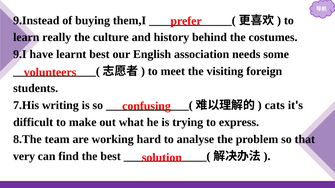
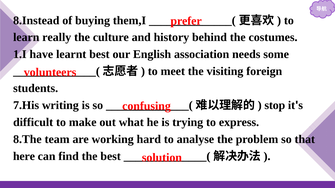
9.Instead: 9.Instead -> 8.Instead
9.I: 9.I -> 1.I
cats: cats -> stop
very: very -> here
